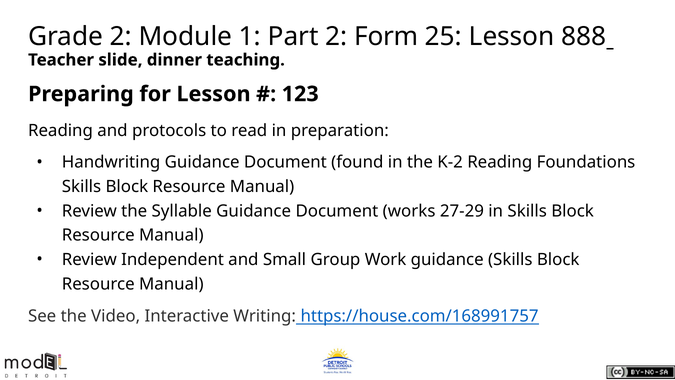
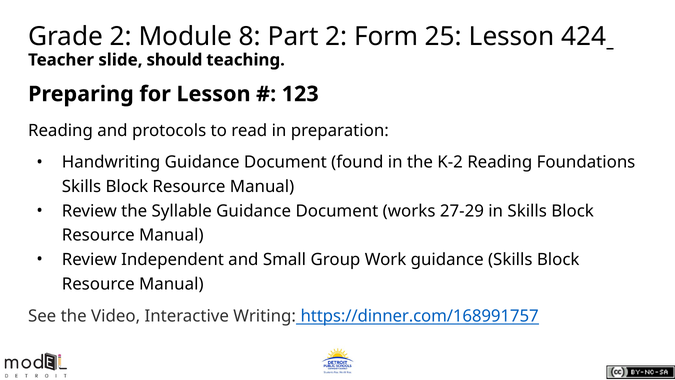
1: 1 -> 8
888: 888 -> 424
dinner: dinner -> should
https://house.com/168991757: https://house.com/168991757 -> https://dinner.com/168991757
